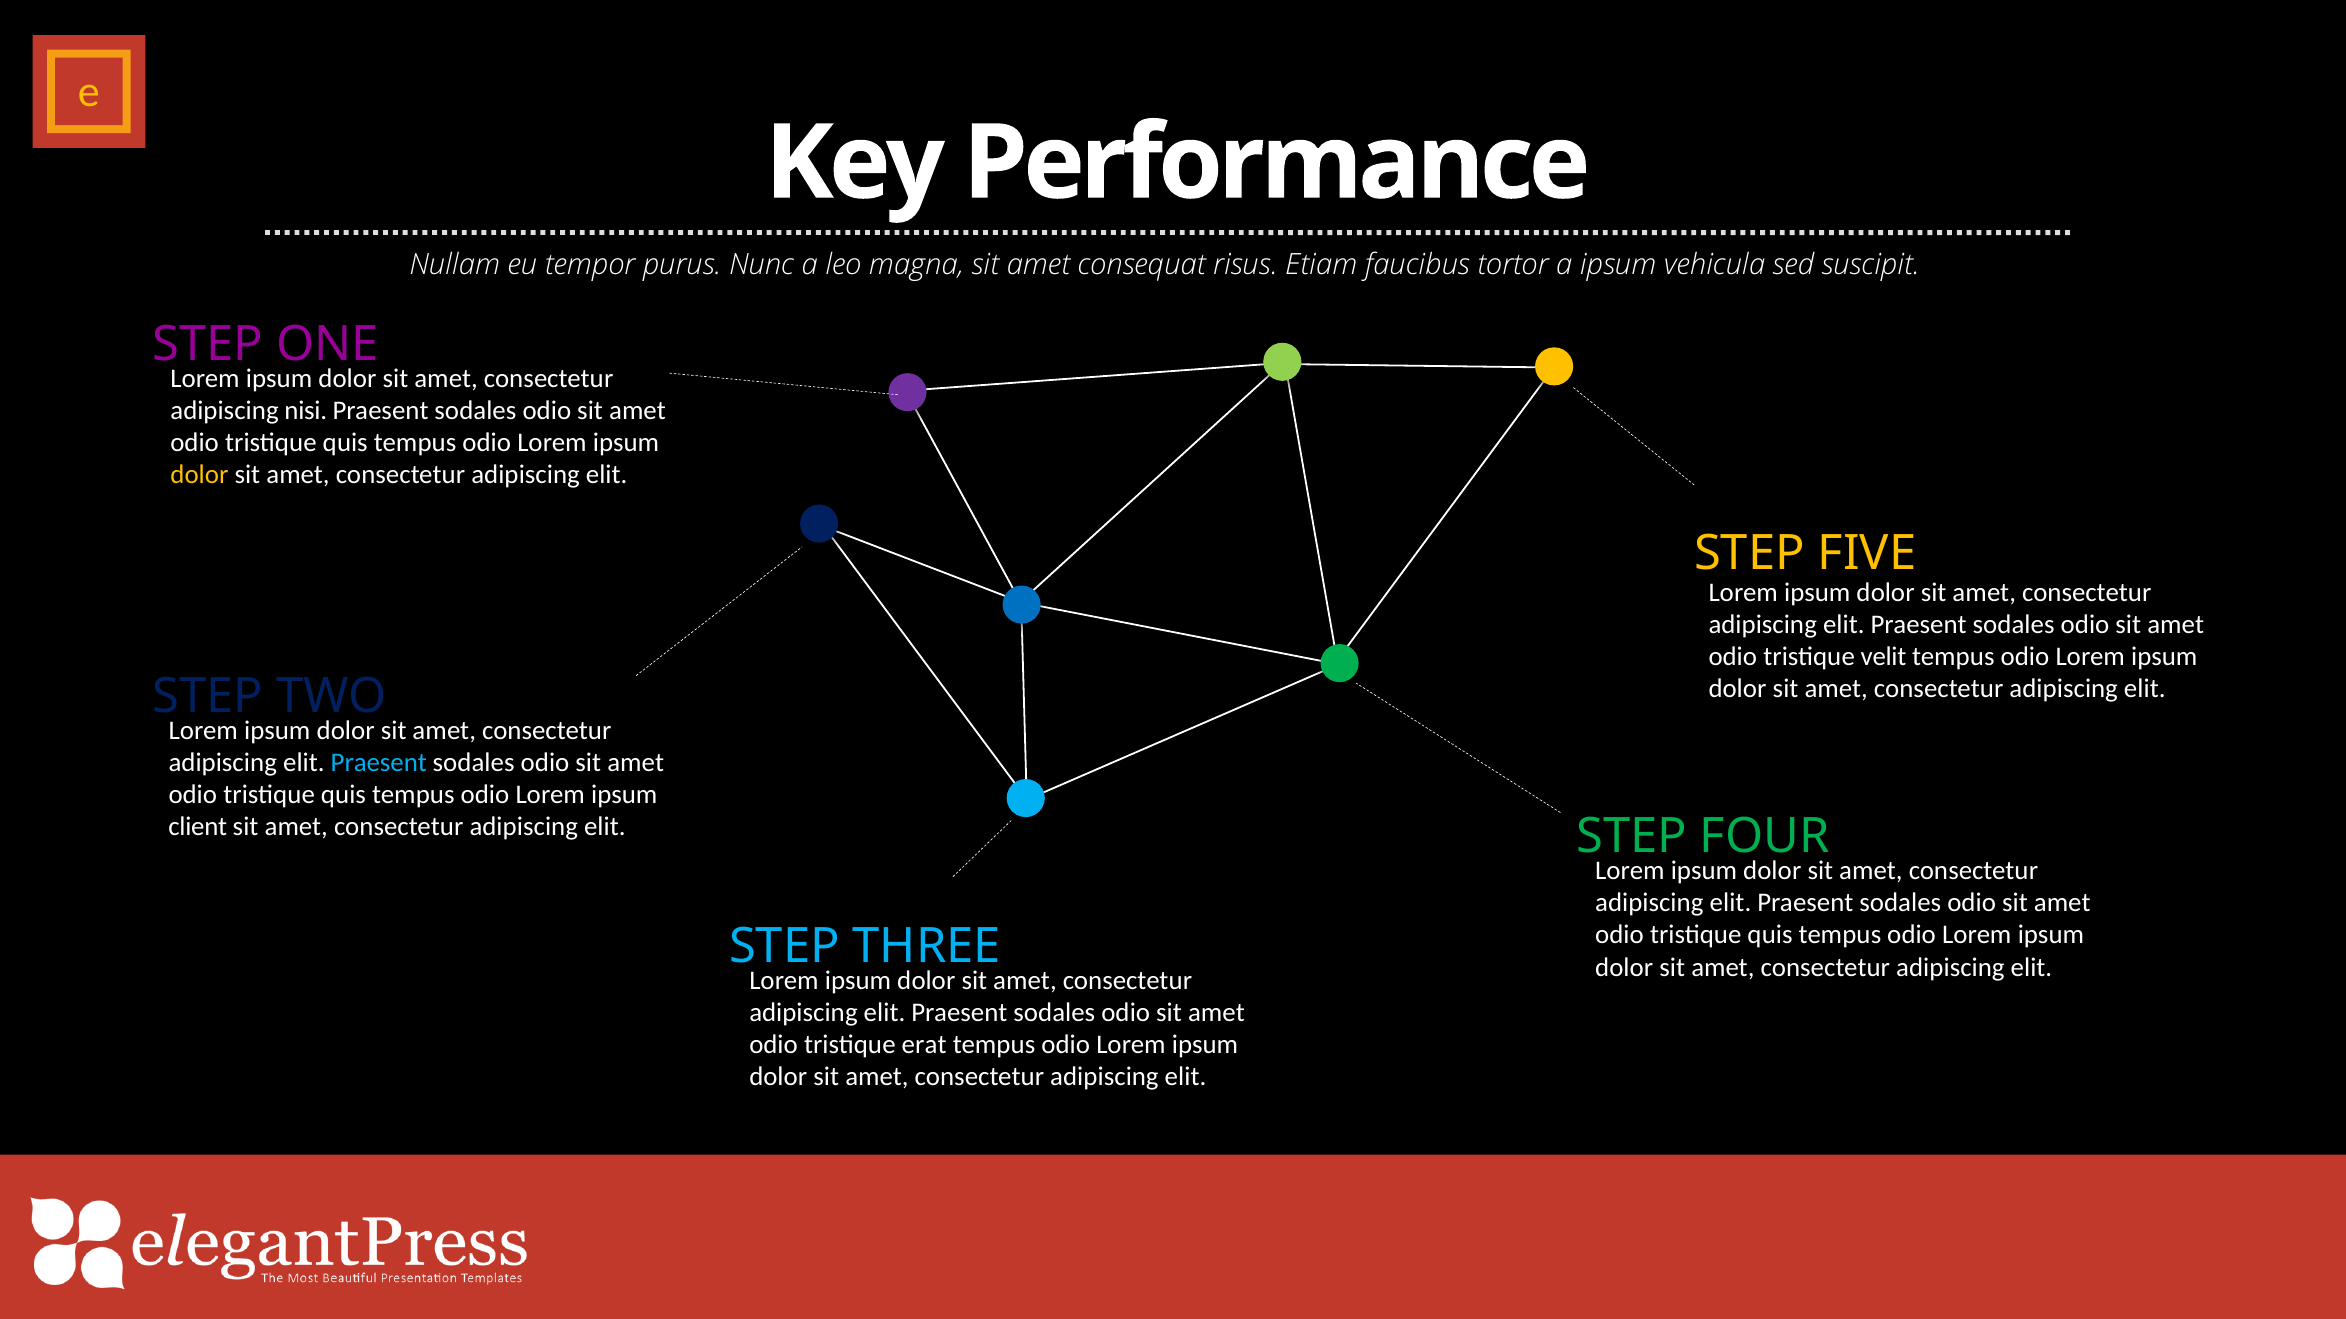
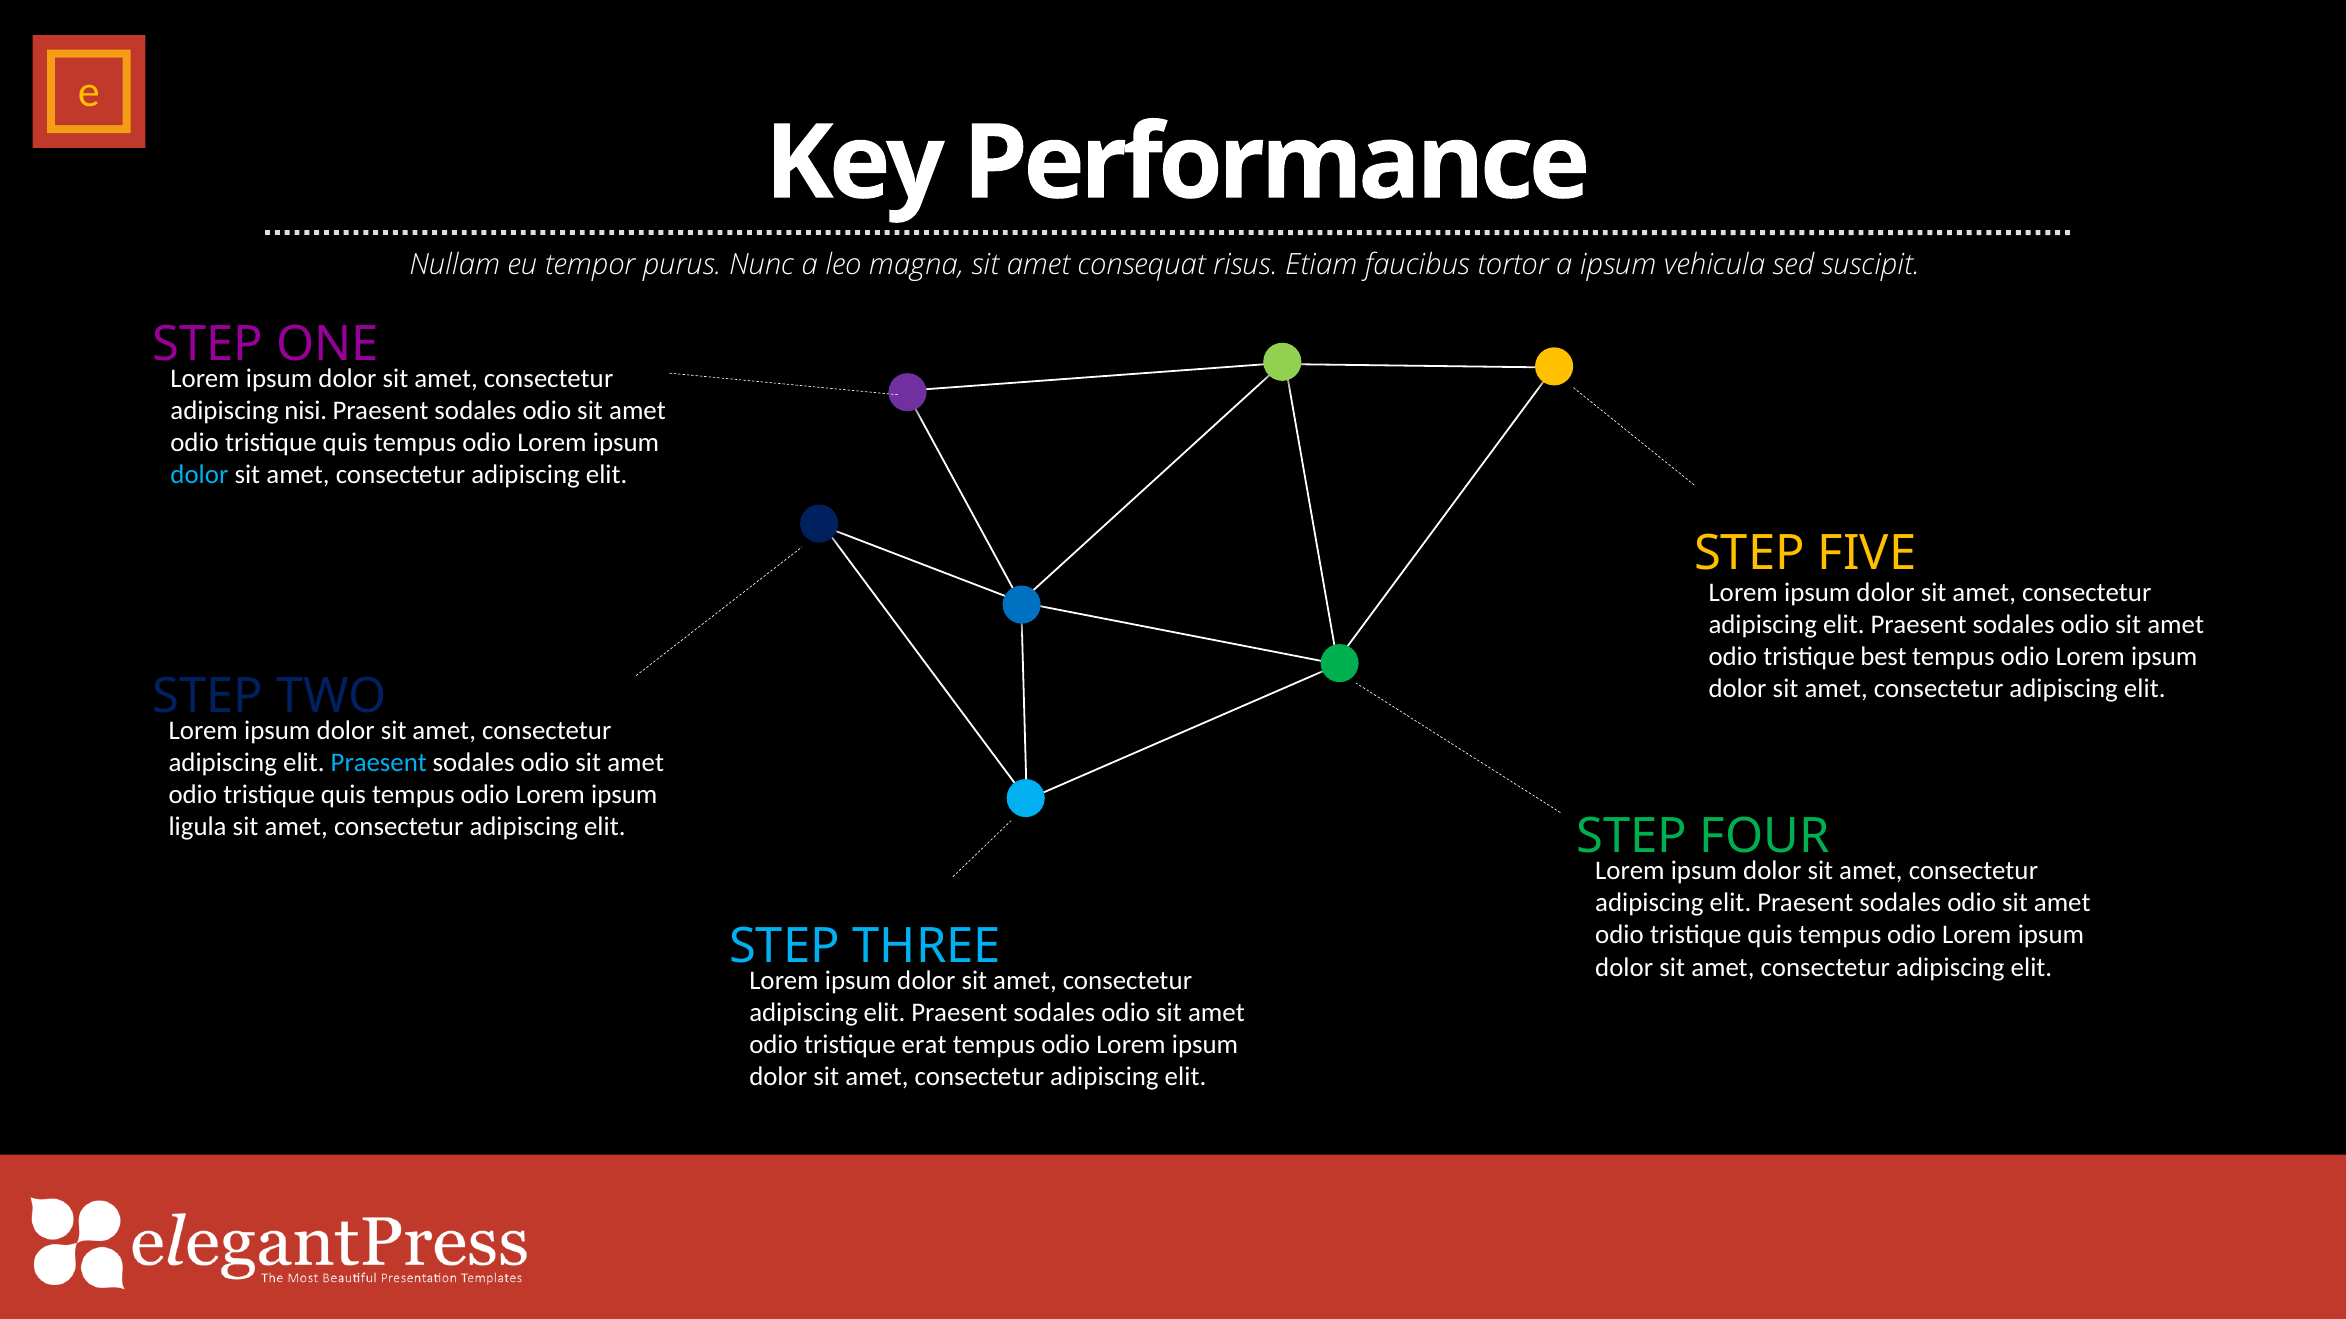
dolor at (199, 475) colour: yellow -> light blue
velit: velit -> best
client: client -> ligula
